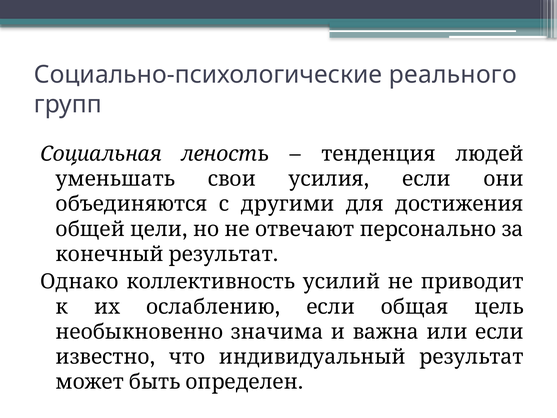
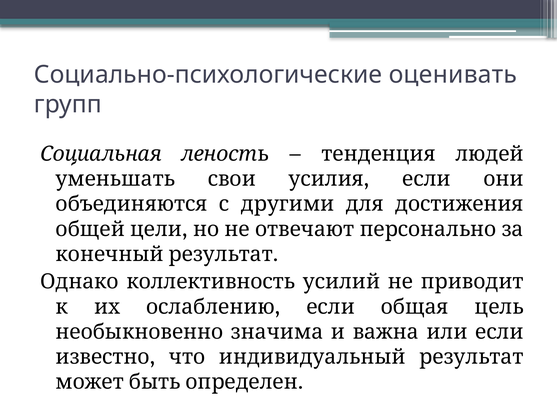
реального: реального -> оценивать
